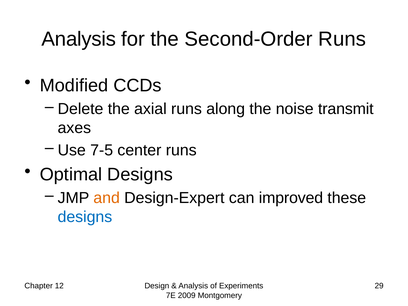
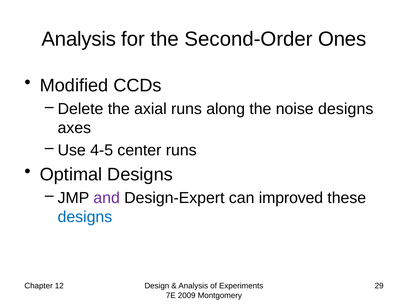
Second-Order Runs: Runs -> Ones
noise transmit: transmit -> designs
7-5: 7-5 -> 4-5
and colour: orange -> purple
